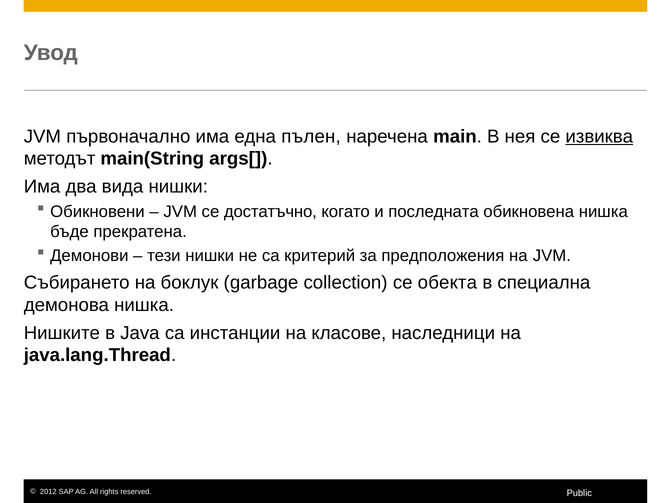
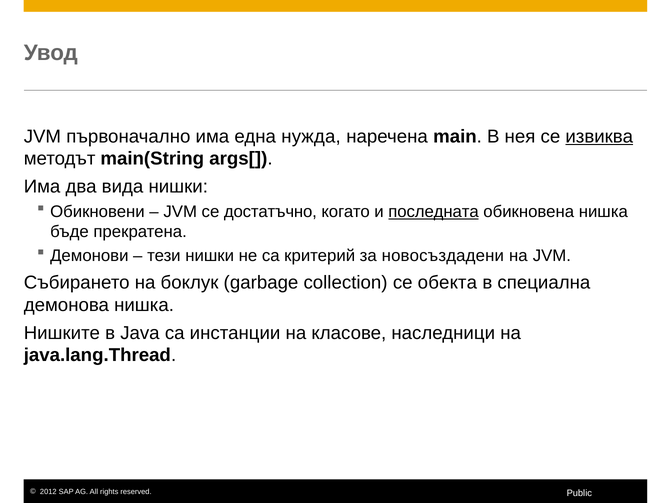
пълен: пълен -> нужда
последната underline: none -> present
предположения: предположения -> новосъздадени
